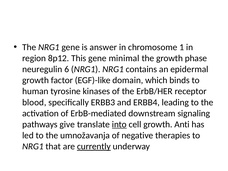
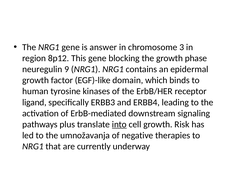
1: 1 -> 3
minimal: minimal -> blocking
6: 6 -> 9
blood: blood -> ligand
give: give -> plus
Anti: Anti -> Risk
currently underline: present -> none
